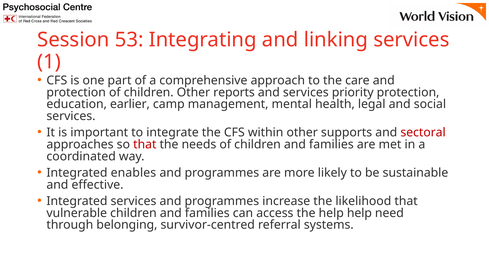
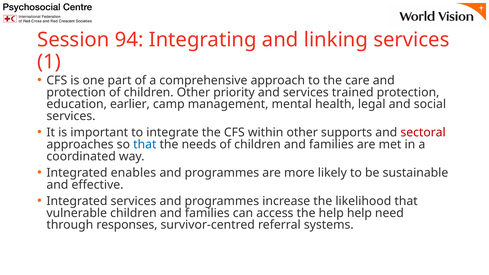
53: 53 -> 94
reports: reports -> priority
priority: priority -> trained
that at (145, 145) colour: red -> blue
belonging: belonging -> responses
